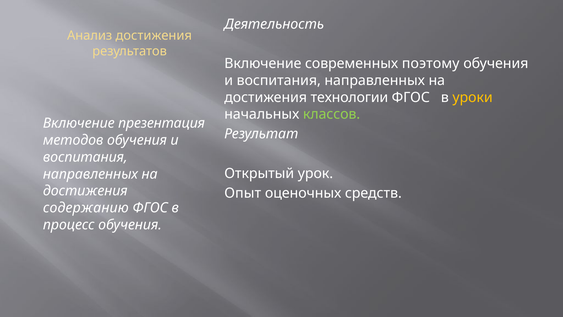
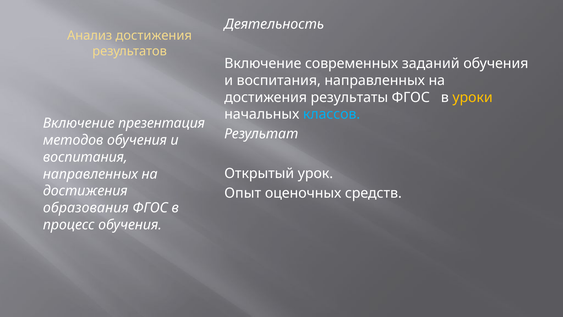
поэтому: поэтому -> заданий
технологии: технологии -> результаты
классов colour: light green -> light blue
содержанию: содержанию -> образования
